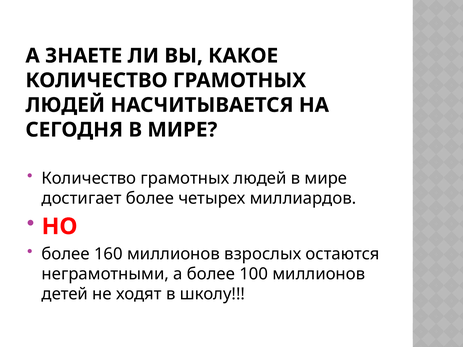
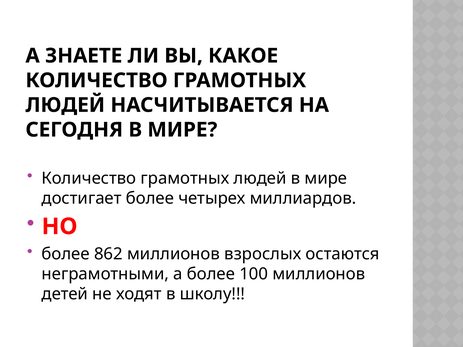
160: 160 -> 862
